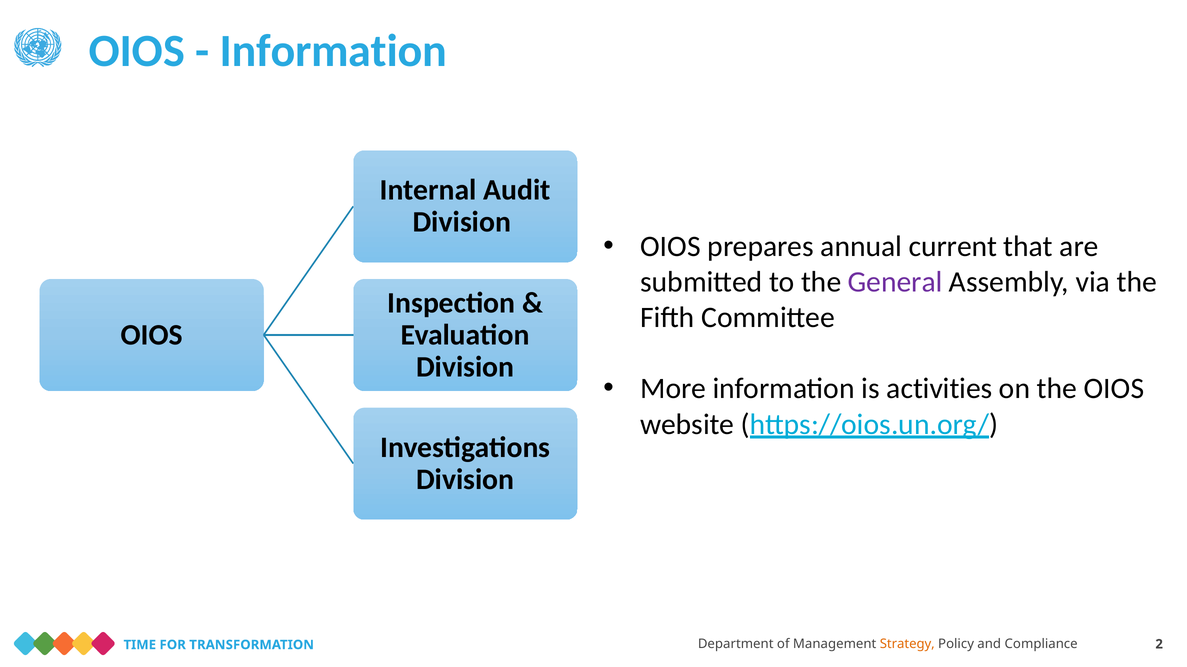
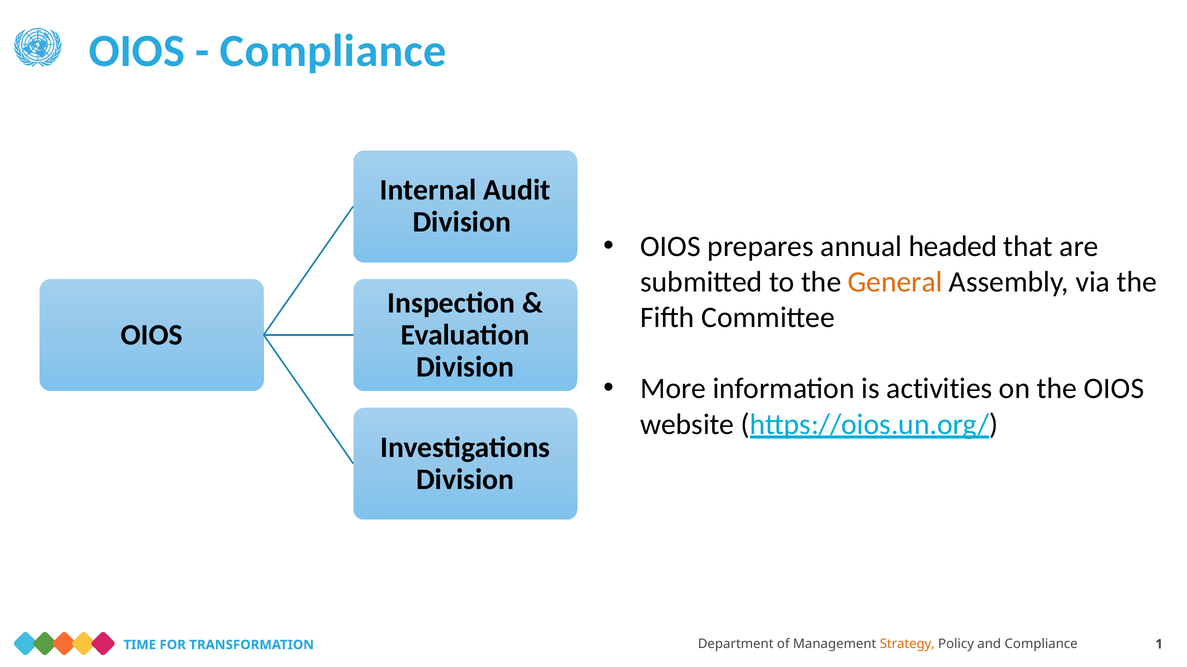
Information at (333, 51): Information -> Compliance
current: current -> headed
General colour: purple -> orange
2: 2 -> 1
